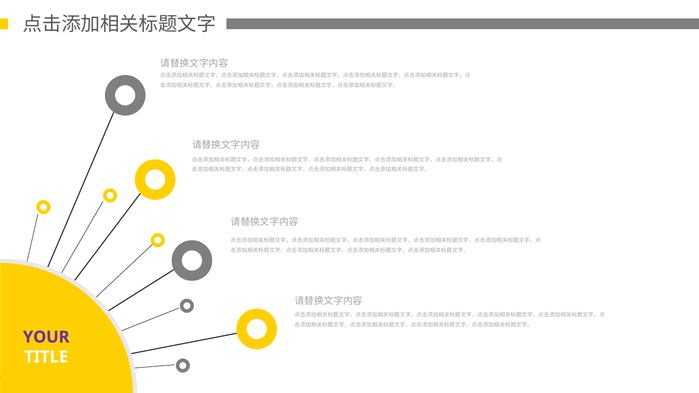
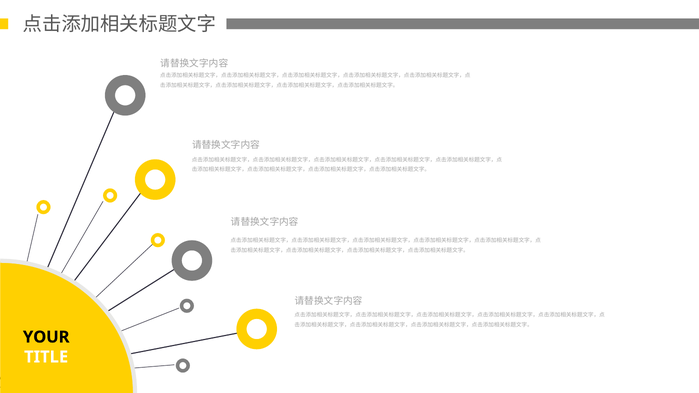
YOUR colour: purple -> black
